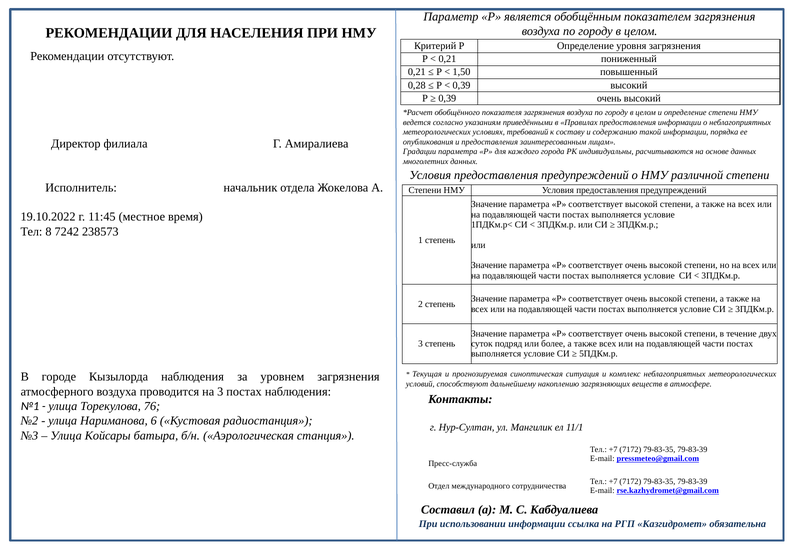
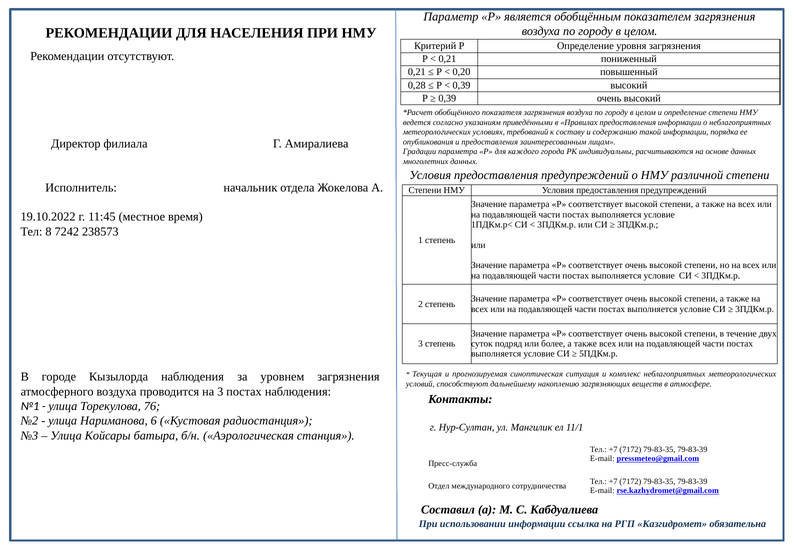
1,50: 1,50 -> 0,20
